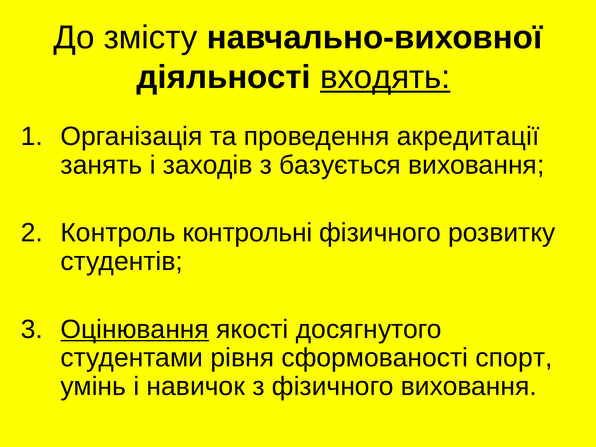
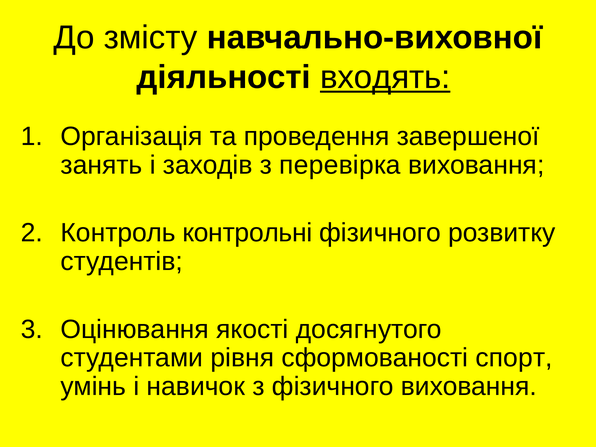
акредитації: акредитації -> завершеної
базується: базується -> перевірка
Оцінювання underline: present -> none
